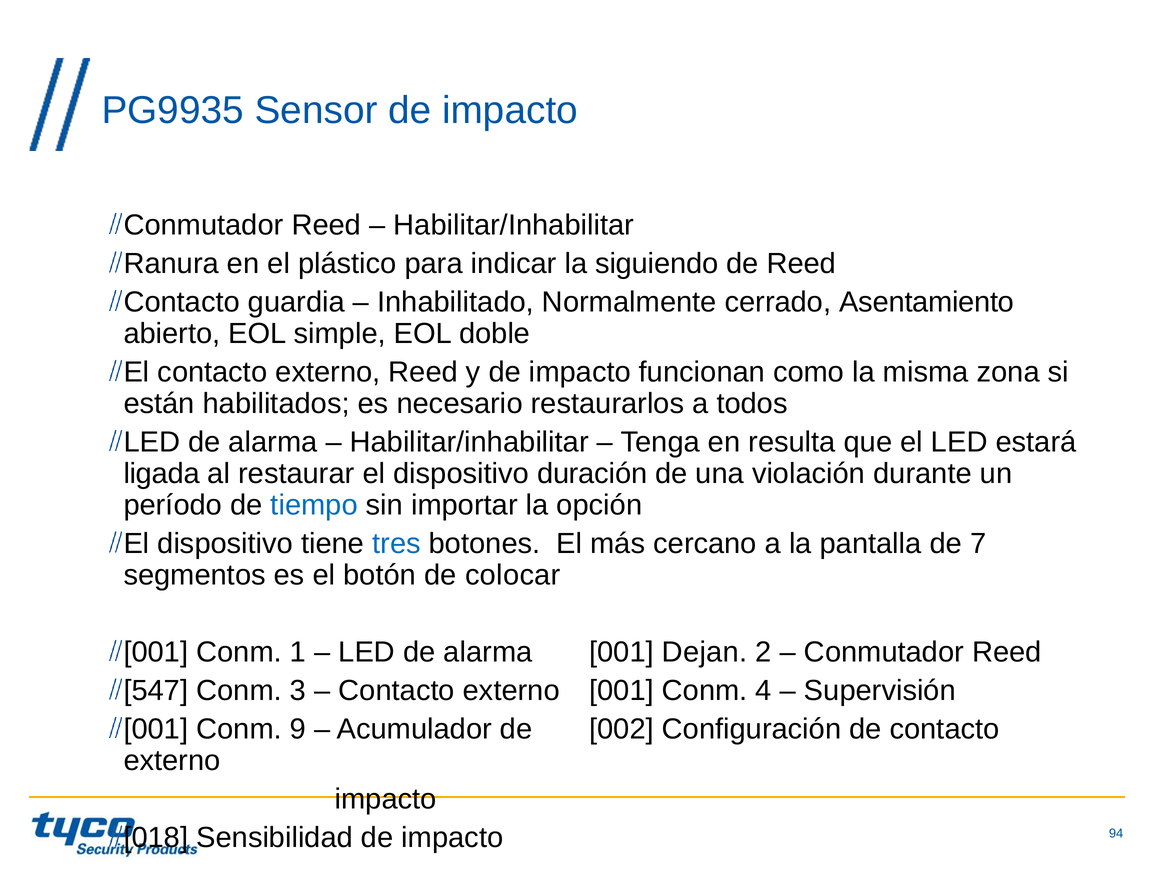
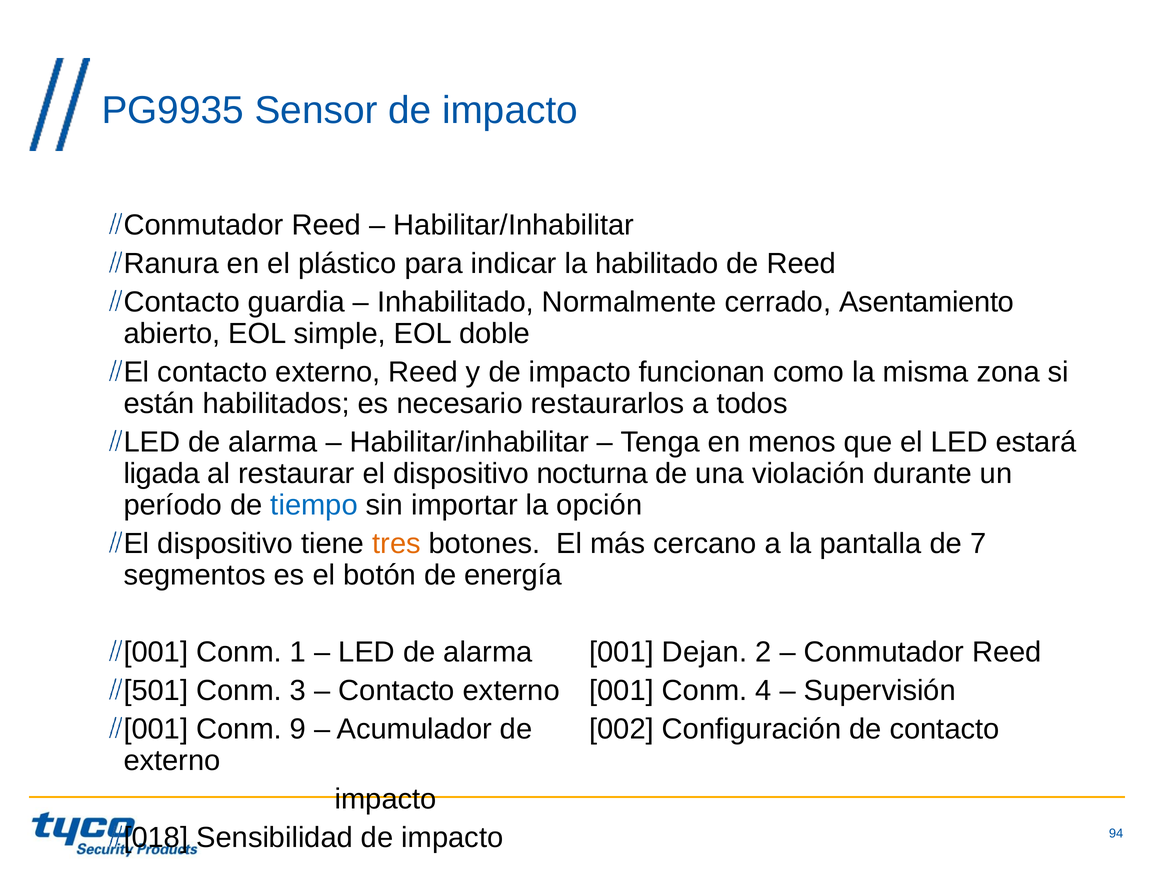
siguiendo: siguiendo -> habilitado
resulta: resulta -> menos
duración: duración -> nocturna
tres colour: blue -> orange
colocar: colocar -> energía
547: 547 -> 501
